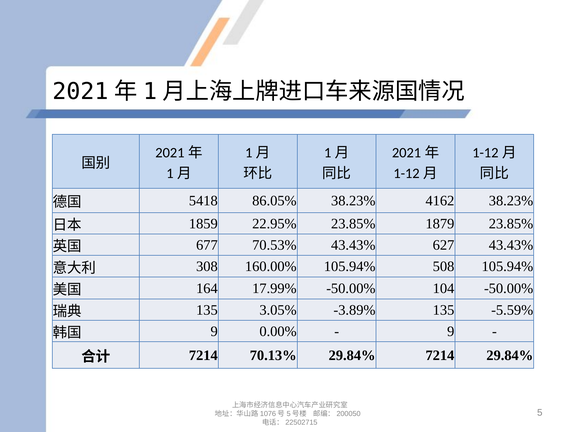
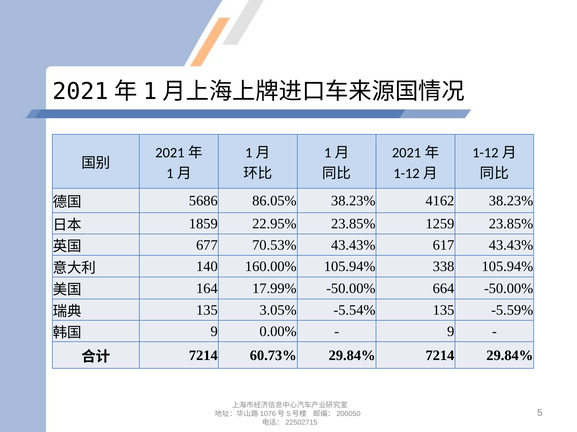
5418: 5418 -> 5686
1879: 1879 -> 1259
627: 627 -> 617
308: 308 -> 140
508: 508 -> 338
104: 104 -> 664
-3.89%: -3.89% -> -5.54%
70.13%: 70.13% -> 60.73%
